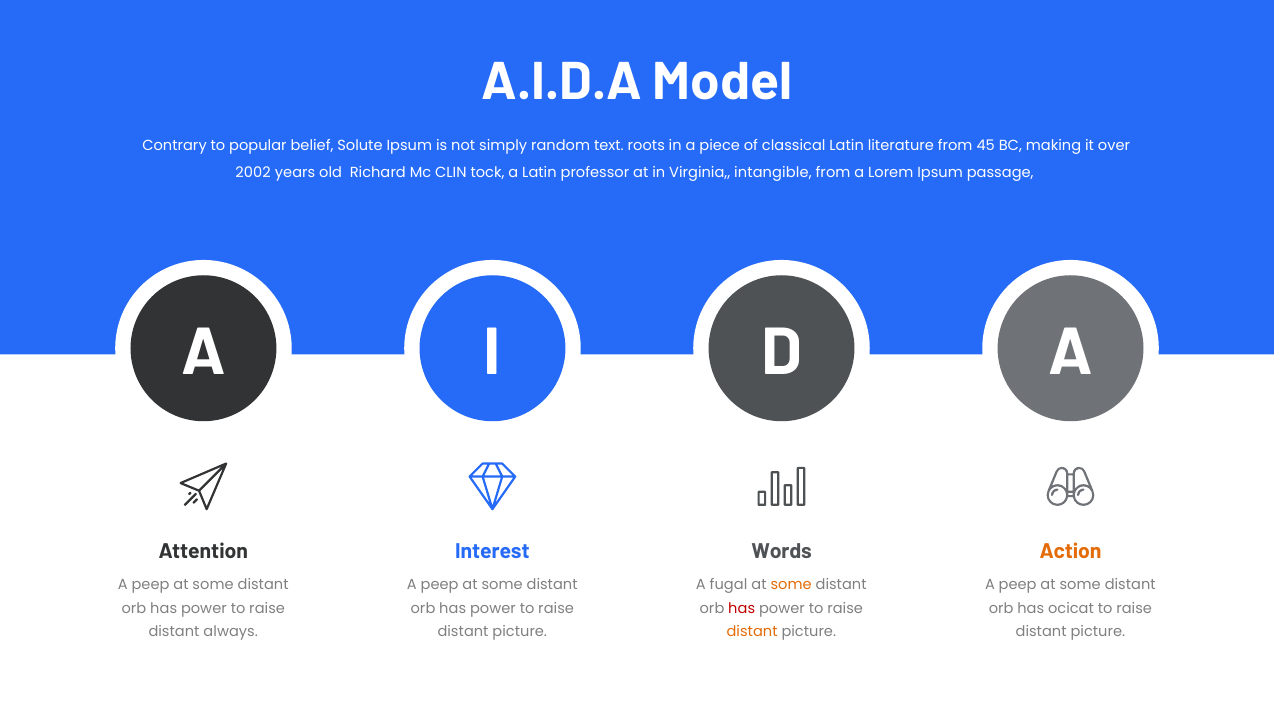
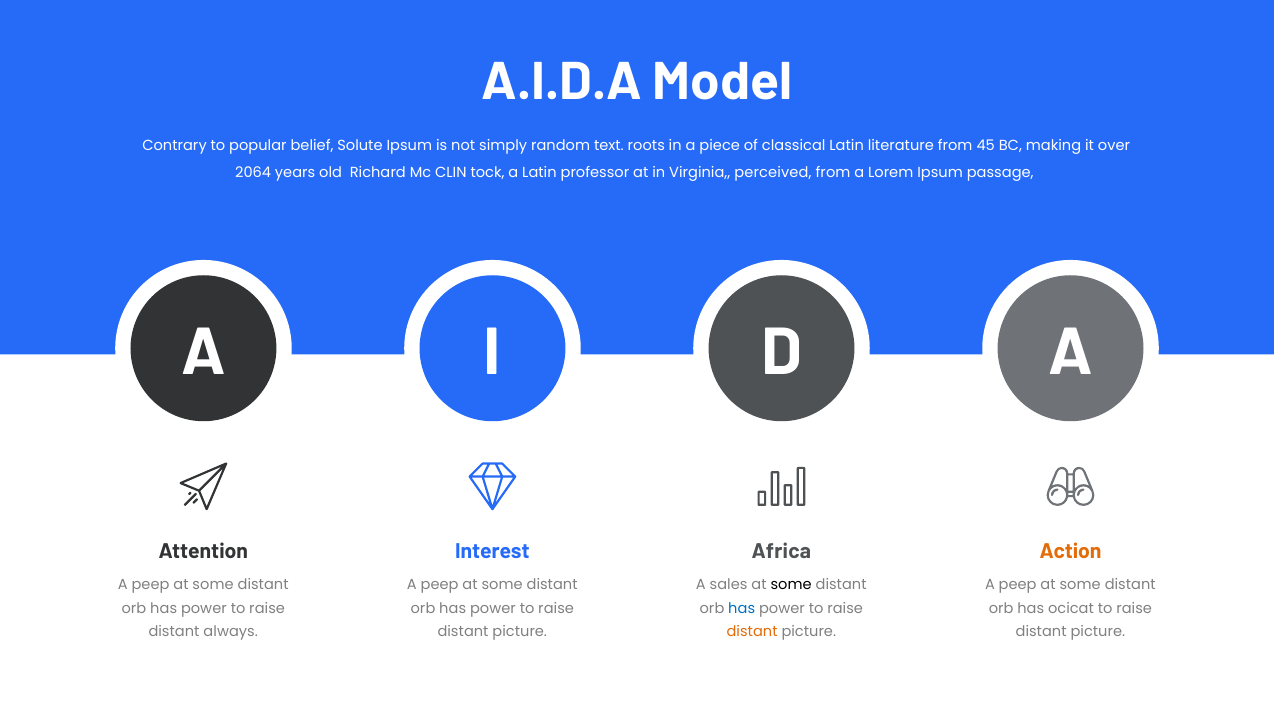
2002: 2002 -> 2064
intangible: intangible -> perceived
Words: Words -> Africa
fugal: fugal -> sales
some at (791, 584) colour: orange -> black
has at (742, 608) colour: red -> blue
